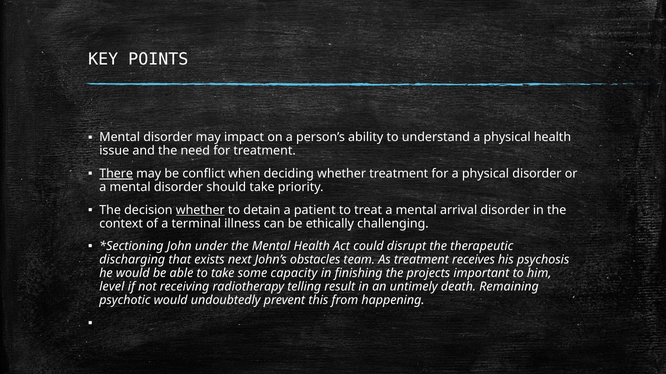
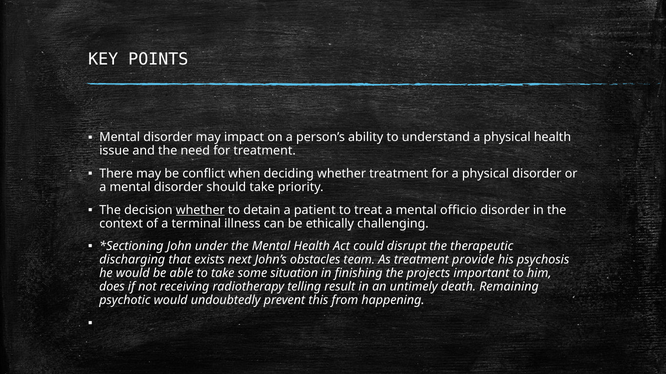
There underline: present -> none
arrival: arrival -> officio
receives: receives -> provide
capacity: capacity -> situation
level: level -> does
